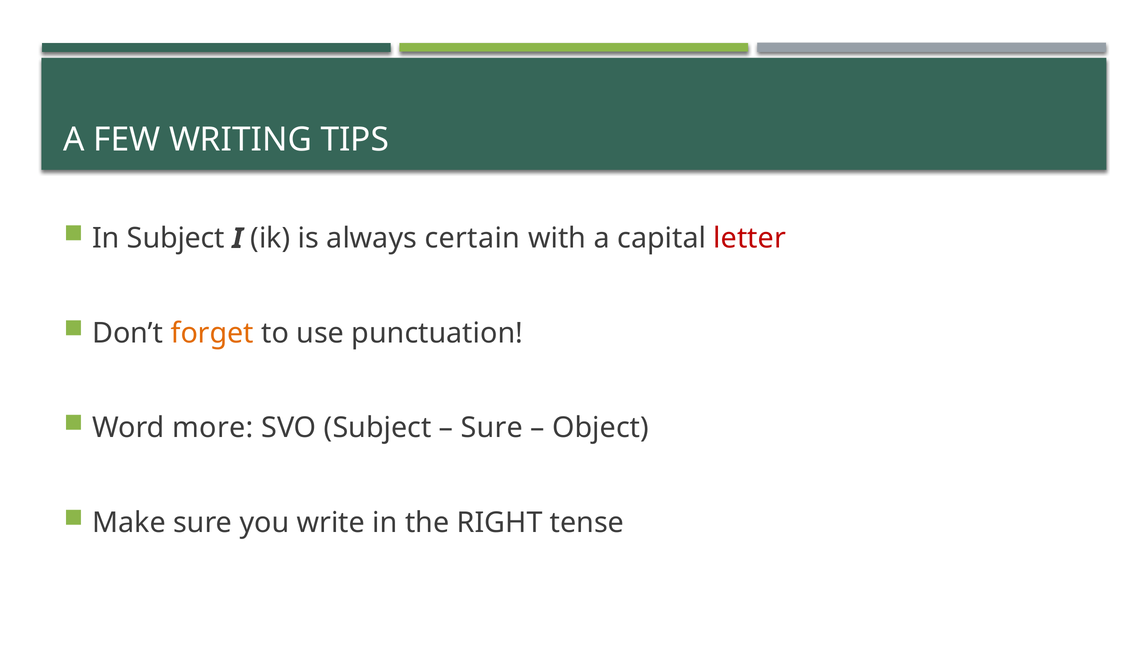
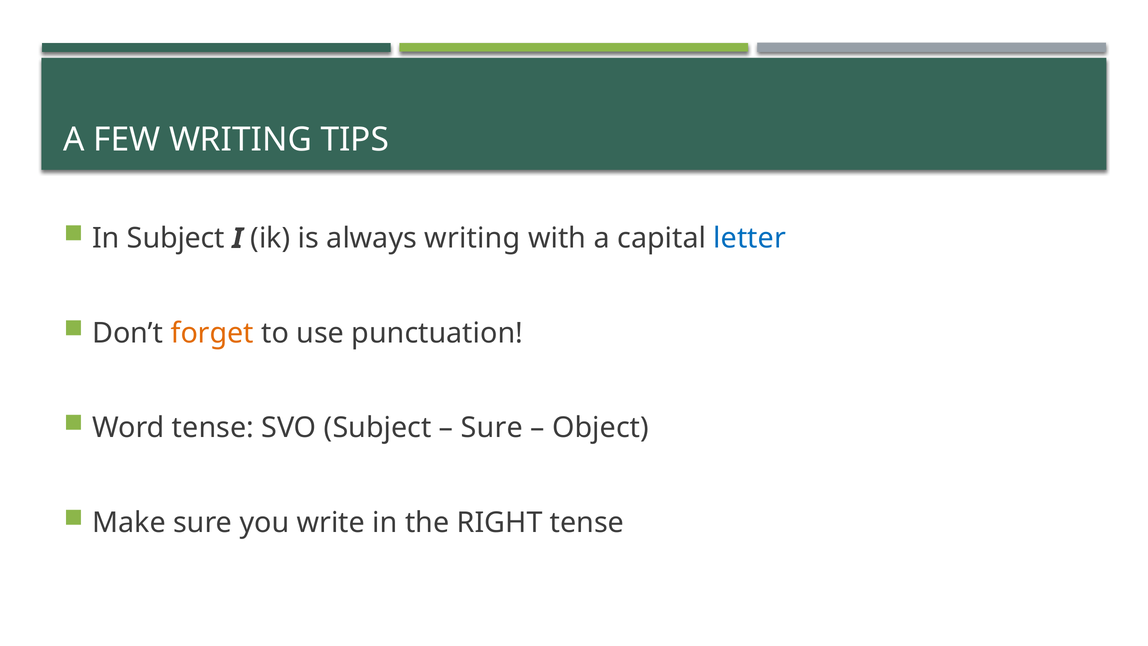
always certain: certain -> writing
letter colour: red -> blue
Word more: more -> tense
